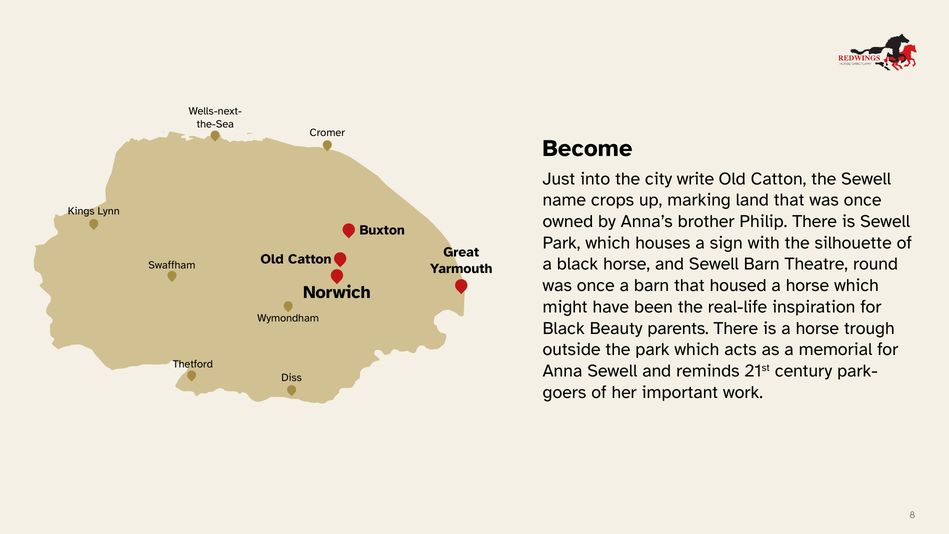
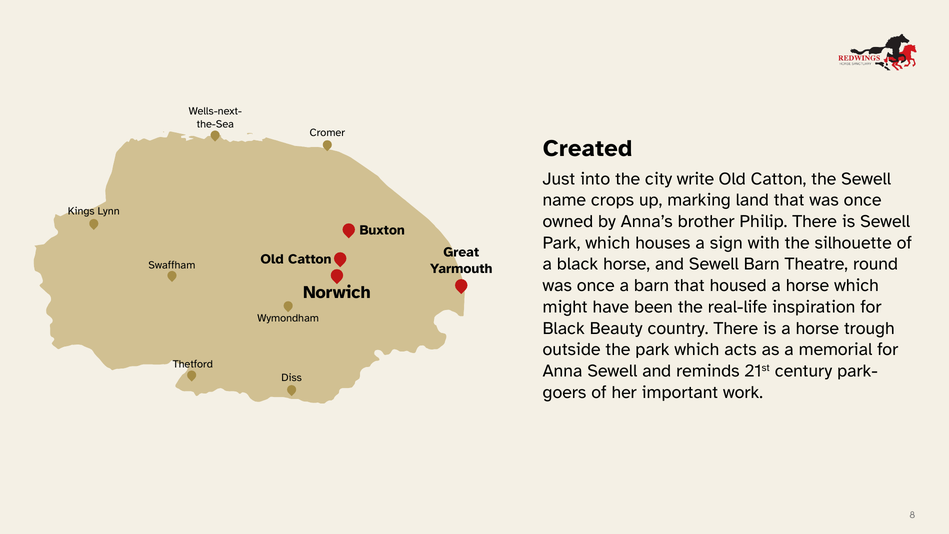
Become: Become -> Created
parents: parents -> country
